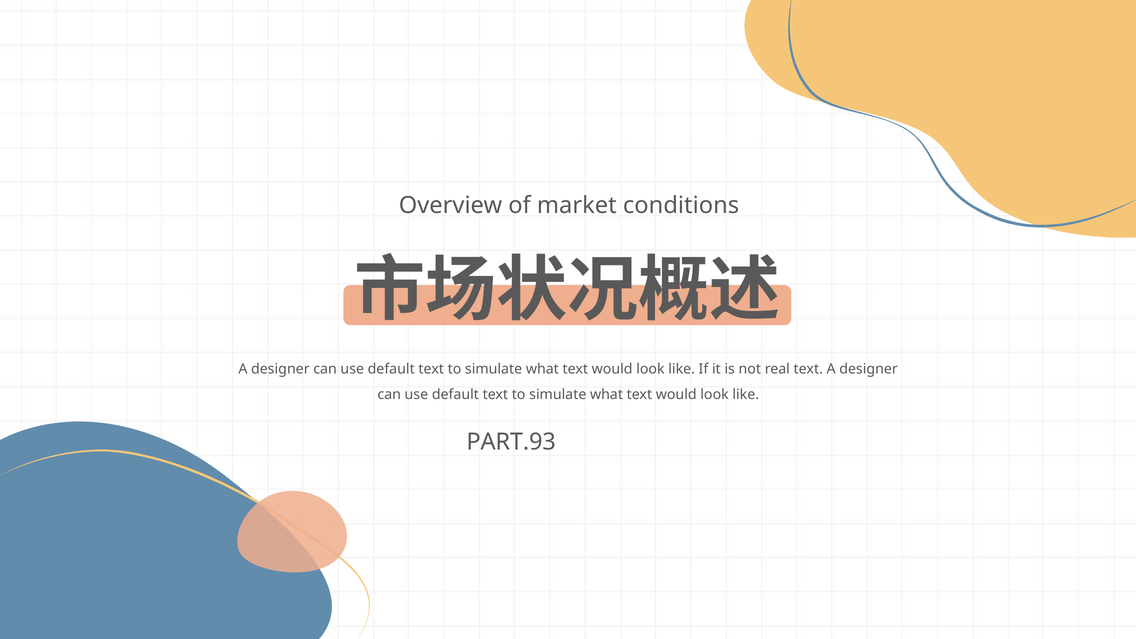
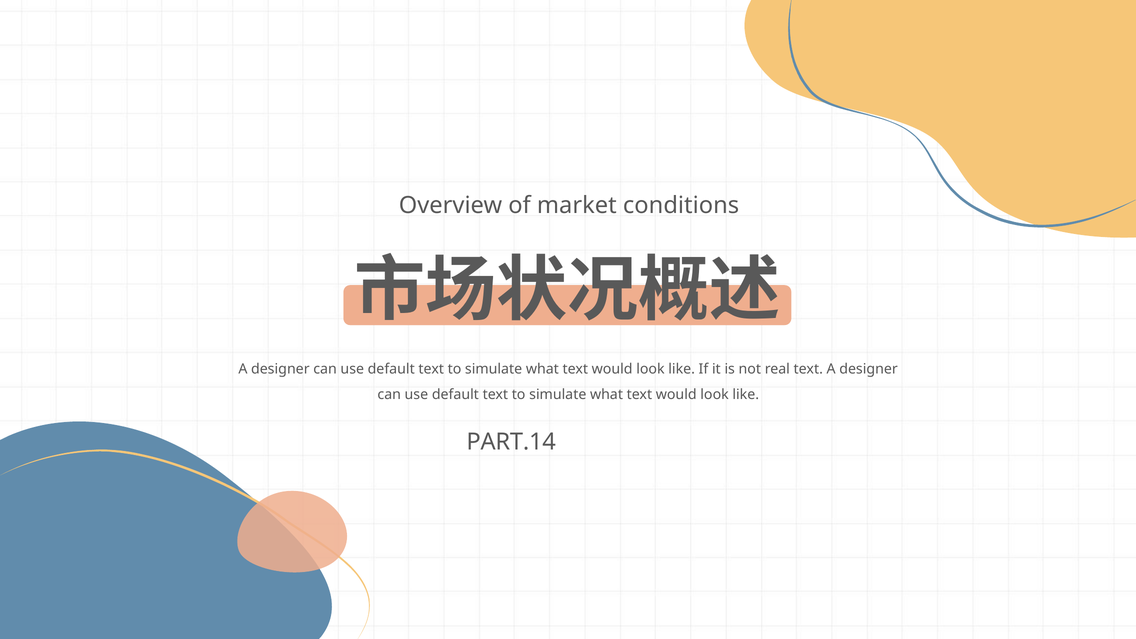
PART.93: PART.93 -> PART.14
